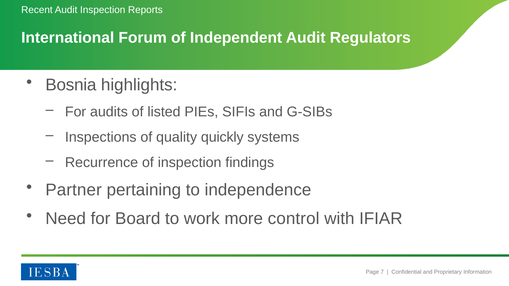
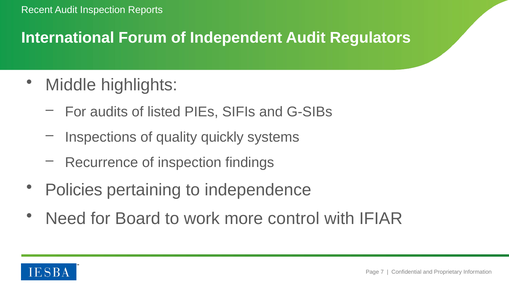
Bosnia: Bosnia -> Middle
Partner: Partner -> Policies
